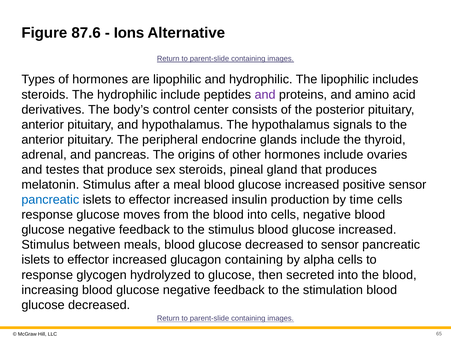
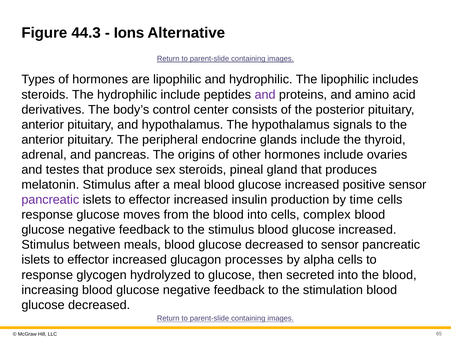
87.6: 87.6 -> 44.3
pancreatic at (50, 200) colour: blue -> purple
cells negative: negative -> complex
glucagon containing: containing -> processes
